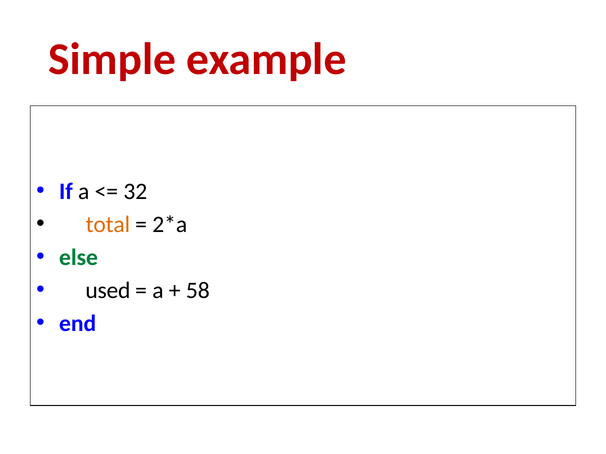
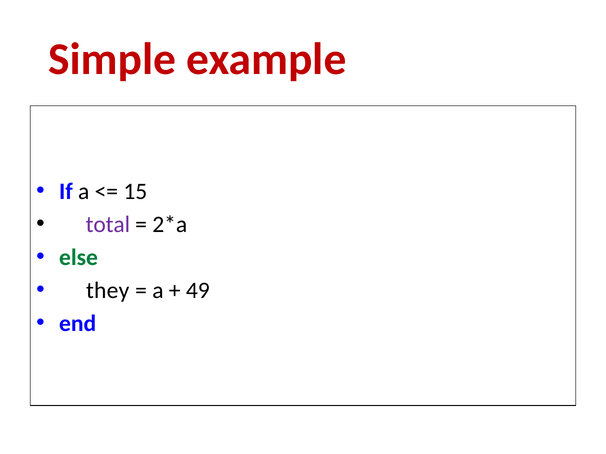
32: 32 -> 15
total colour: orange -> purple
used: used -> they
58: 58 -> 49
